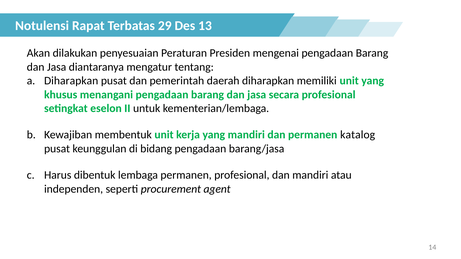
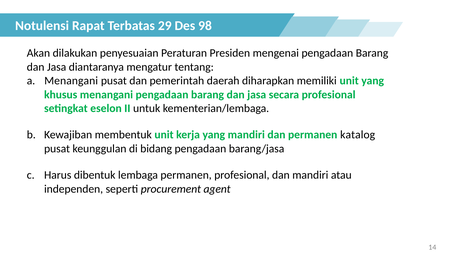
13: 13 -> 98
Diharapkan at (71, 81): Diharapkan -> Menangani
